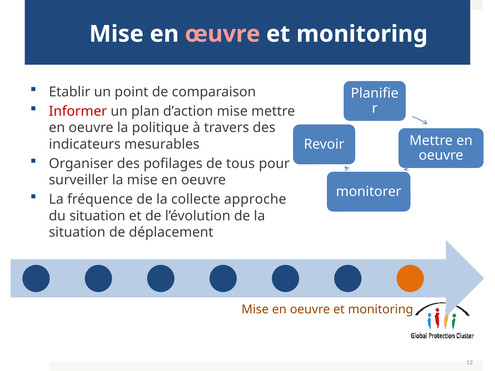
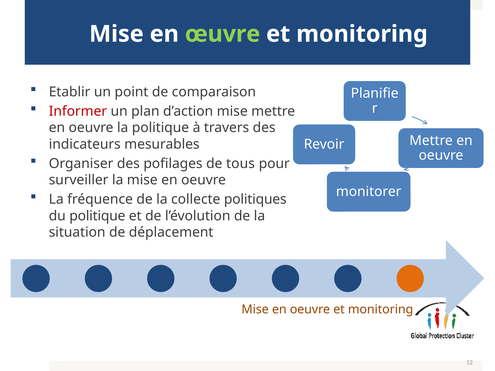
œuvre colour: pink -> light green
approche: approche -> politiques
du situation: situation -> politique
